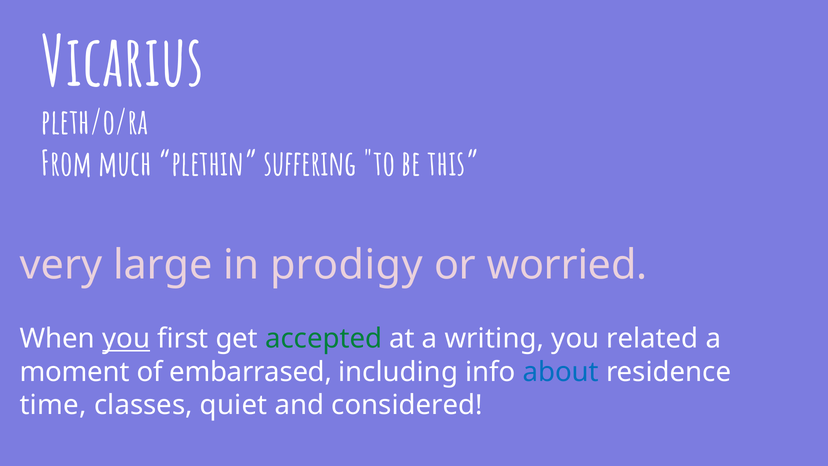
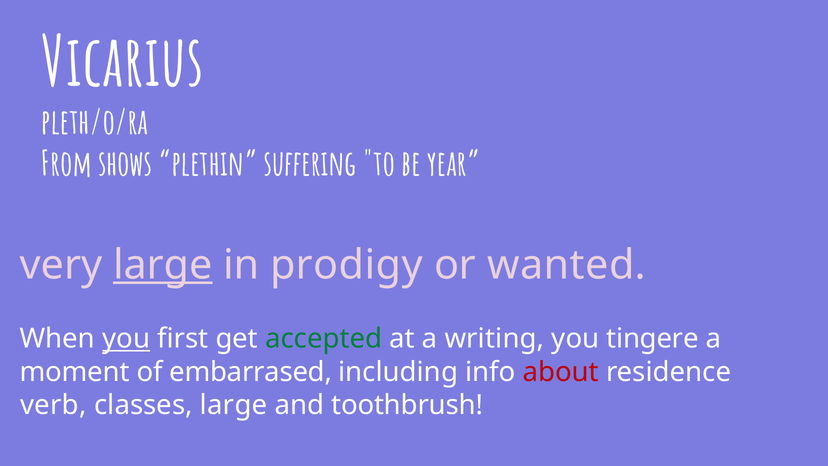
much: much -> shows
this: this -> year
large at (163, 265) underline: none -> present
worried: worried -> wanted
related: related -> tingere
about colour: blue -> red
time: time -> verb
classes quiet: quiet -> large
considered: considered -> toothbrush
